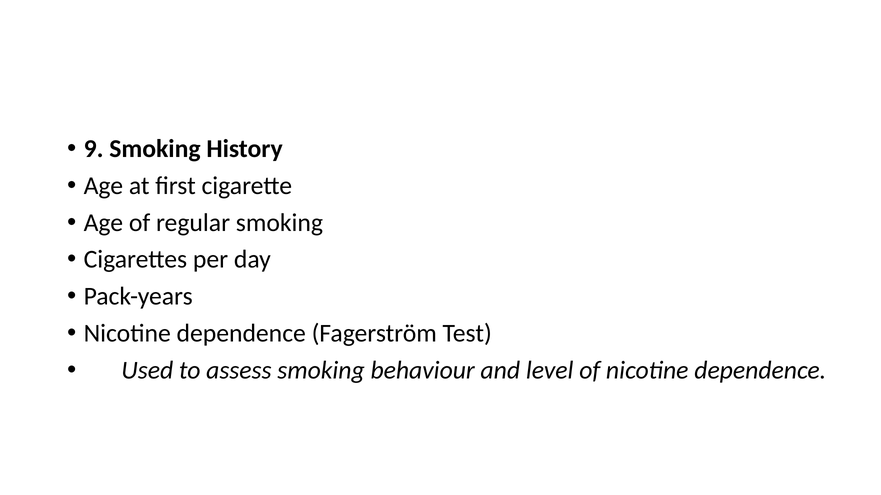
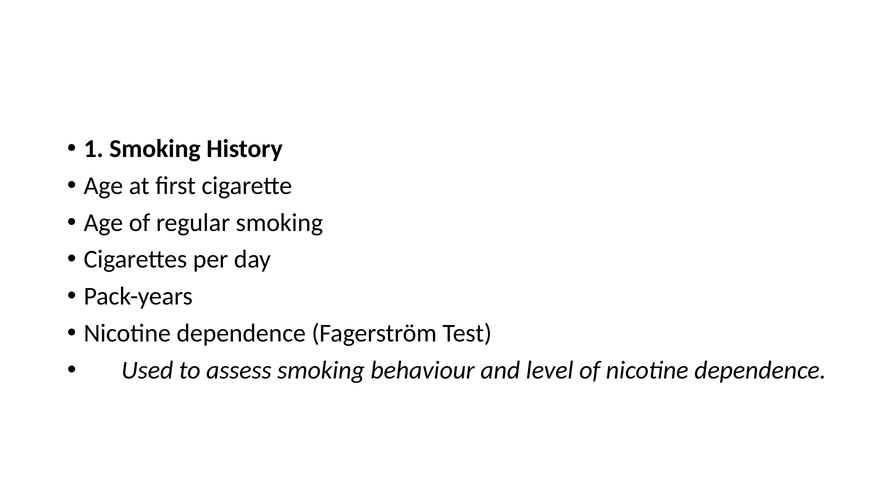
9: 9 -> 1
